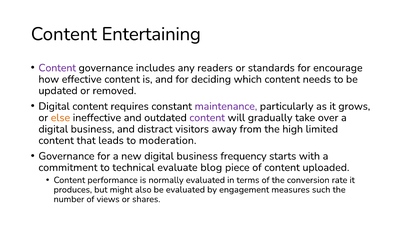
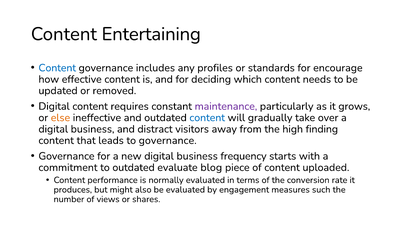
Content at (57, 68) colour: purple -> blue
readers: readers -> profiles
content at (207, 118) colour: purple -> blue
limited: limited -> finding
to moderation: moderation -> governance
to technical: technical -> outdated
